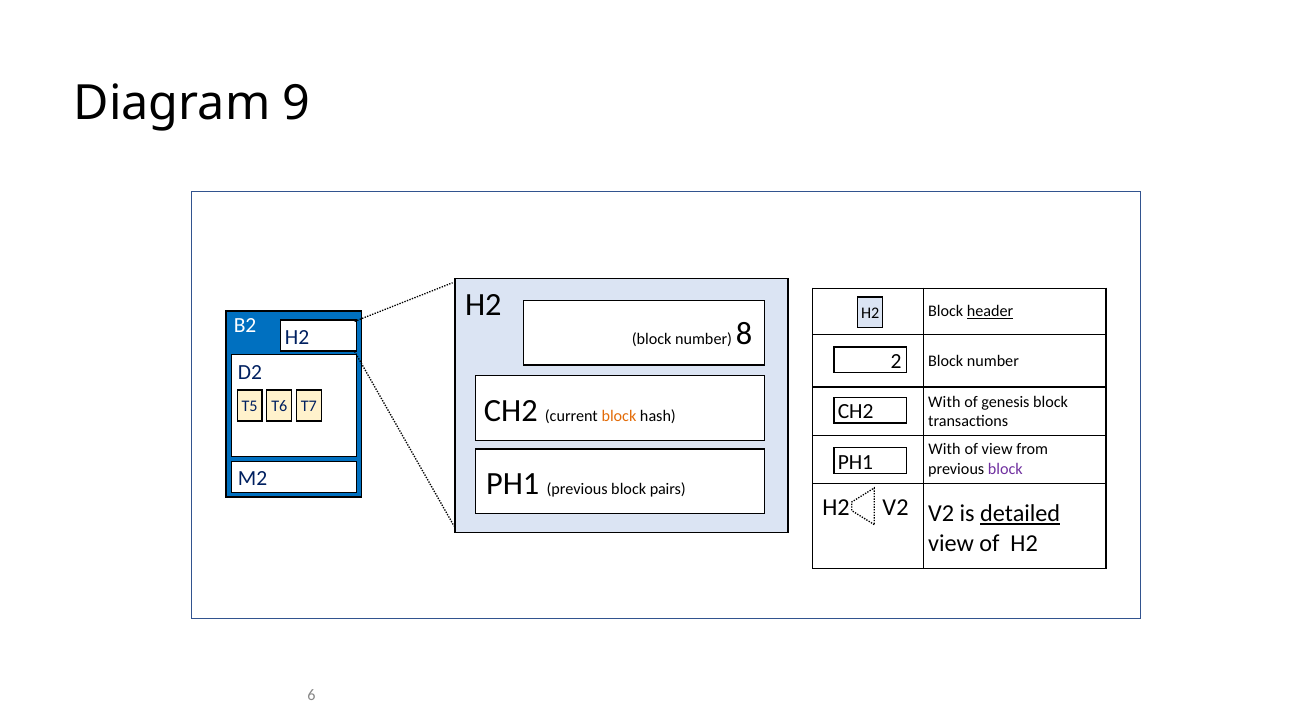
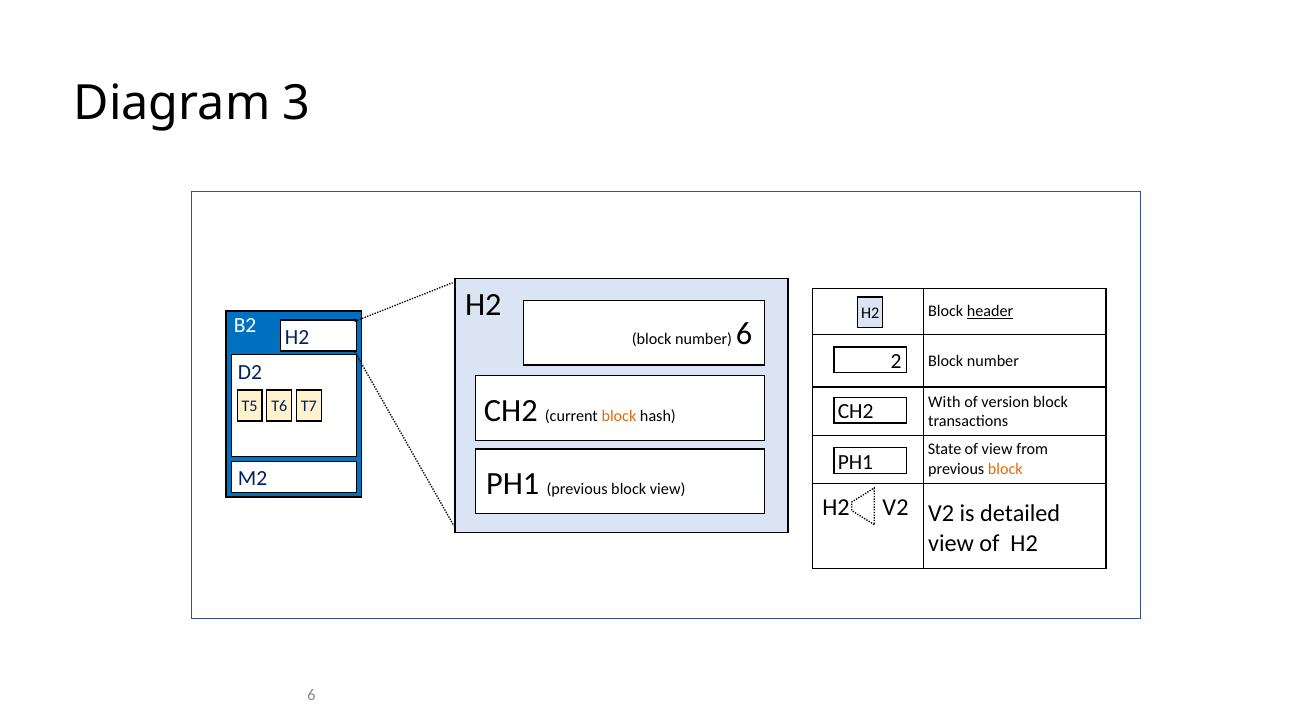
9: 9 -> 3
number 8: 8 -> 6
genesis: genesis -> version
With at (944, 449): With -> State
block at (1005, 469) colour: purple -> orange
block pairs: pairs -> view
detailed underline: present -> none
